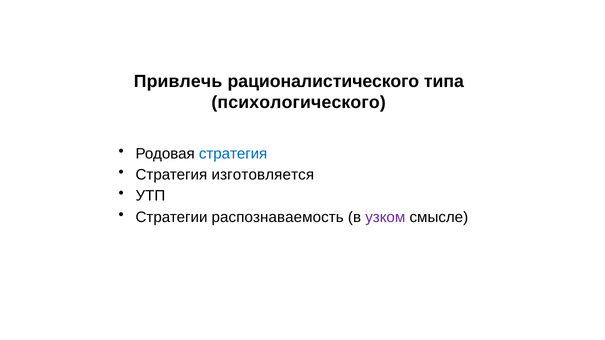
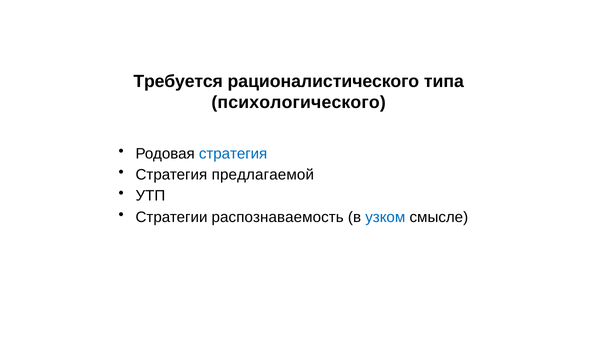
Привлечь: Привлечь -> Требуется
изготовляется: изготовляется -> предлагаемой
узком colour: purple -> blue
